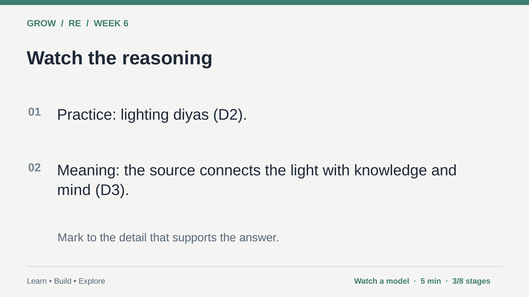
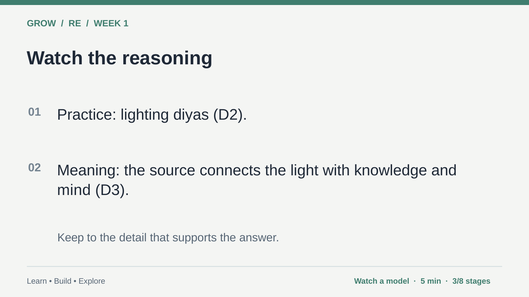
6: 6 -> 1
Mark: Mark -> Keep
